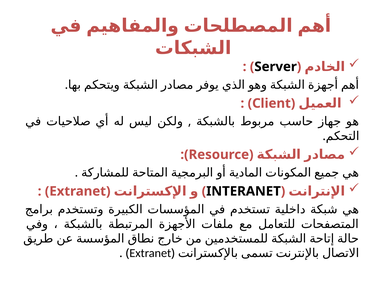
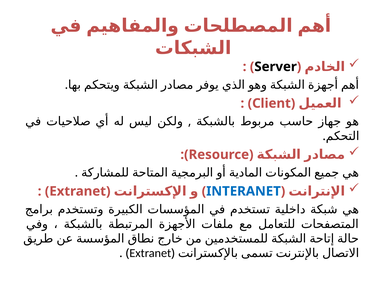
INTERANET colour: black -> blue
